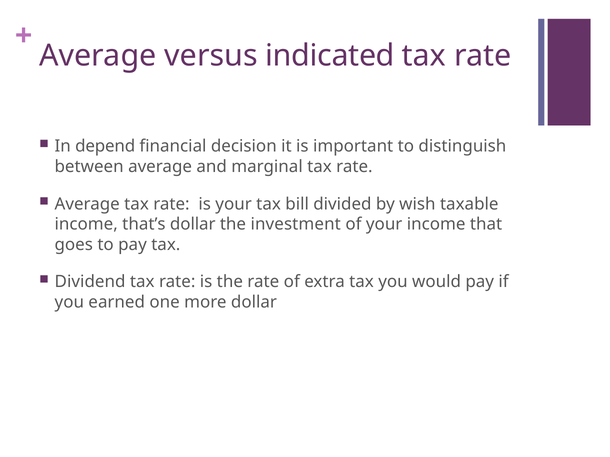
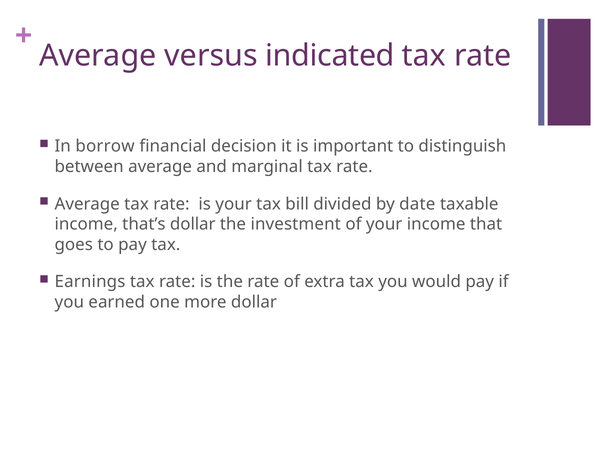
depend: depend -> borrow
wish: wish -> date
Dividend: Dividend -> Earnings
